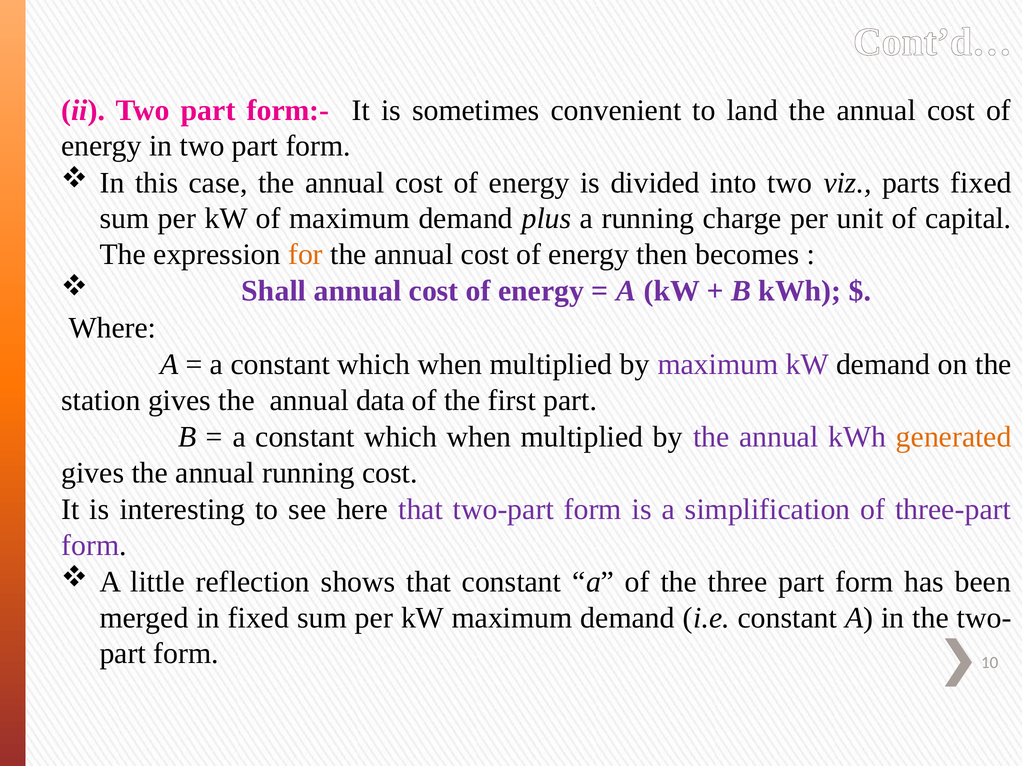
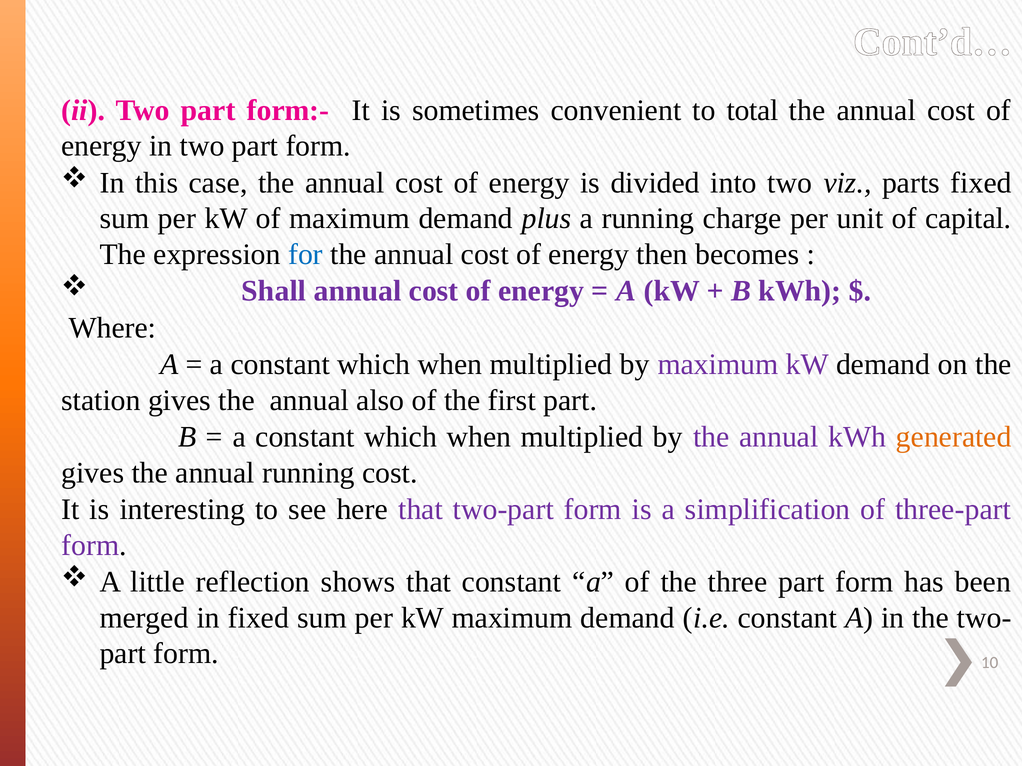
land: land -> total
for colour: orange -> blue
data: data -> also
